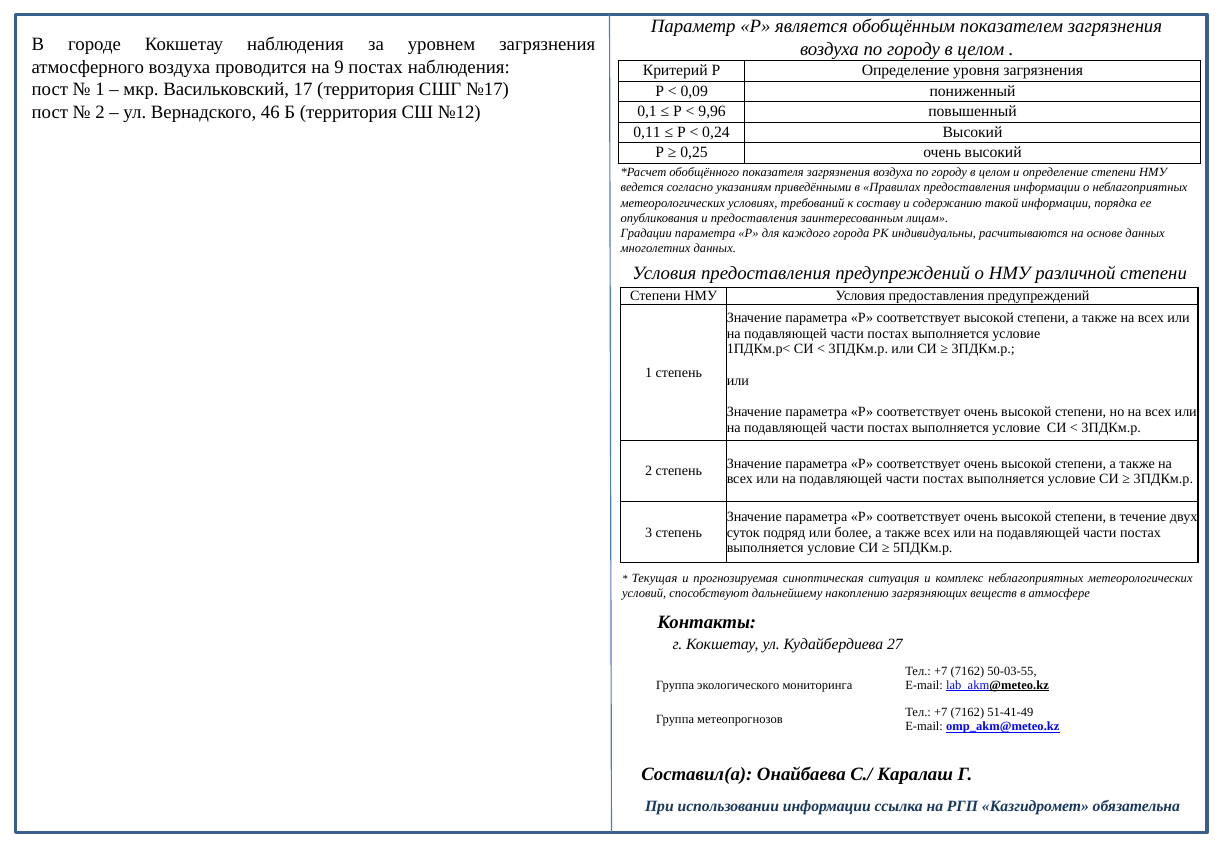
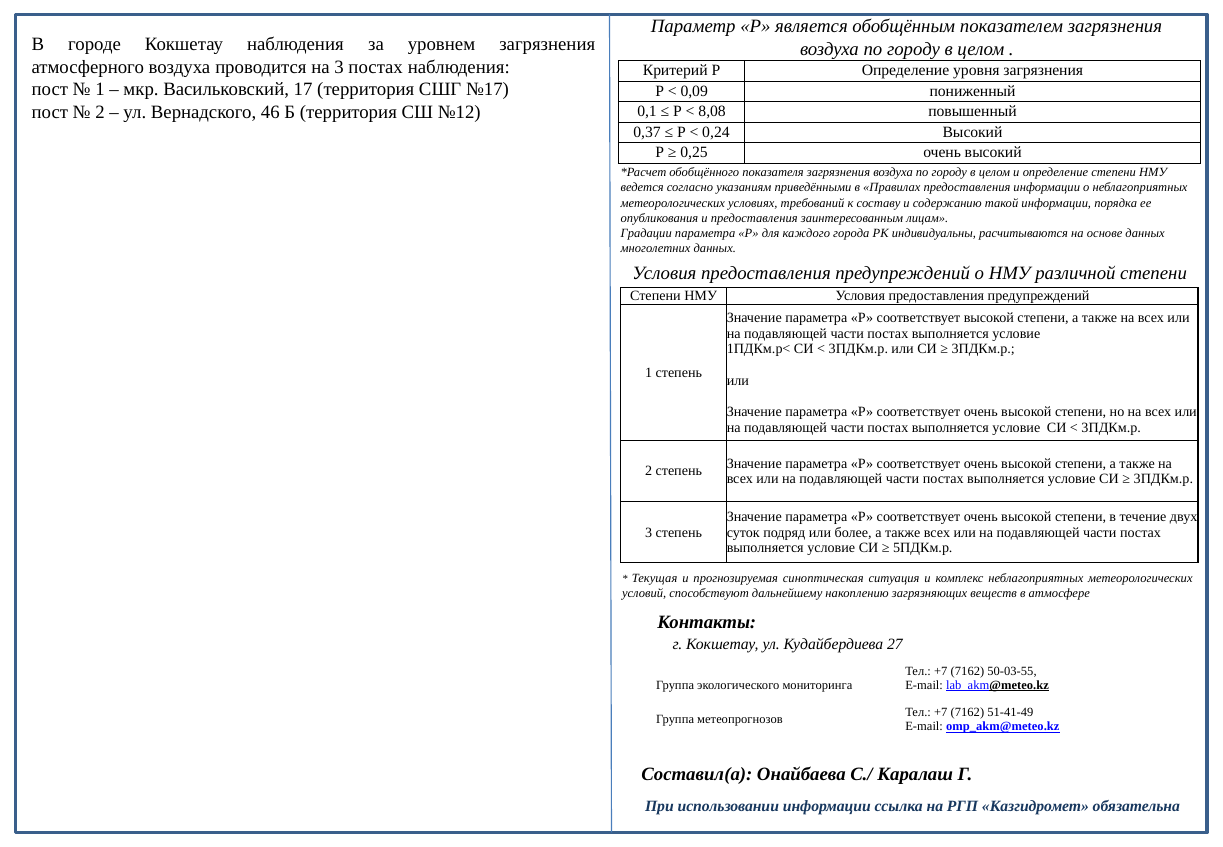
на 9: 9 -> 3
9,96: 9,96 -> 8,08
0,11: 0,11 -> 0,37
